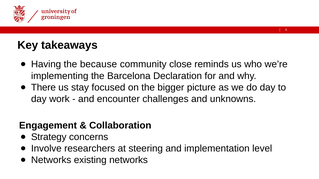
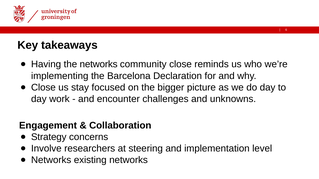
the because: because -> networks
There at (43, 88): There -> Close
